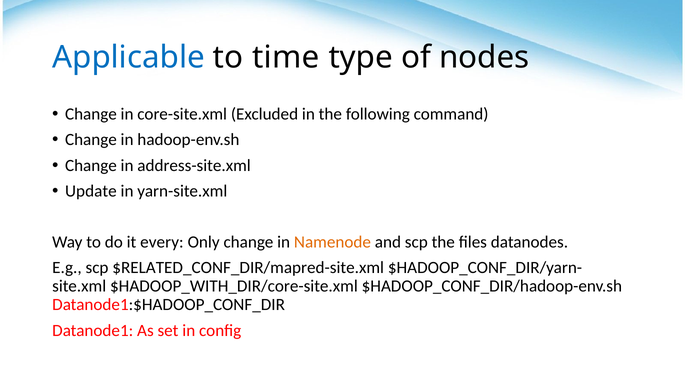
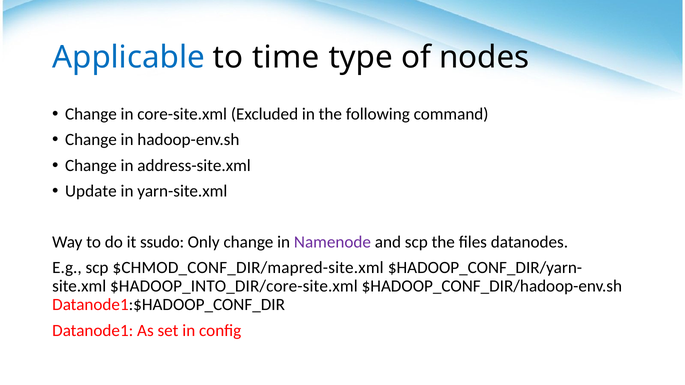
every: every -> ssudo
Namenode colour: orange -> purple
$RELATED_CONF_DIR/mapred-site.xml: $RELATED_CONF_DIR/mapred-site.xml -> $CHMOD_CONF_DIR/mapred-site.xml
$HADOOP_WITH_DIR/core-site.xml: $HADOOP_WITH_DIR/core-site.xml -> $HADOOP_INTO_DIR/core-site.xml
